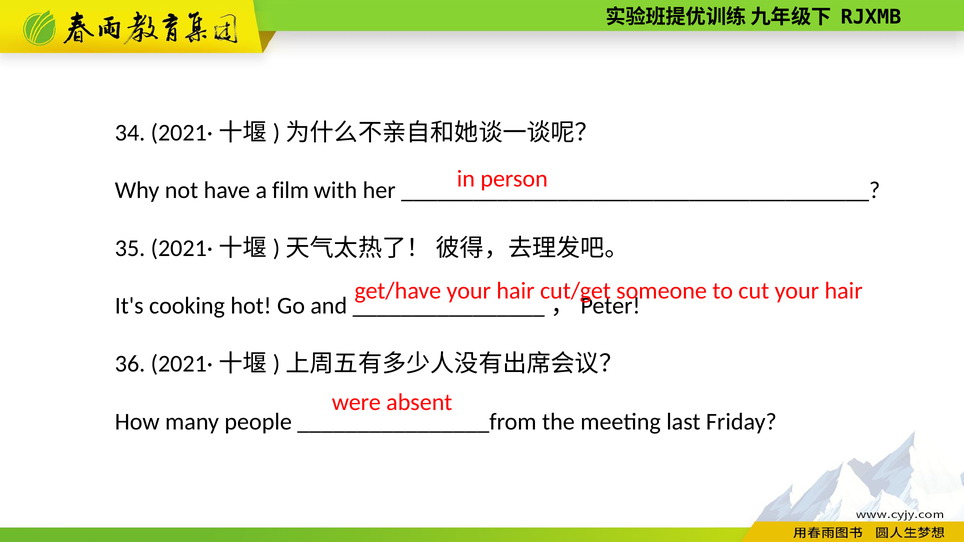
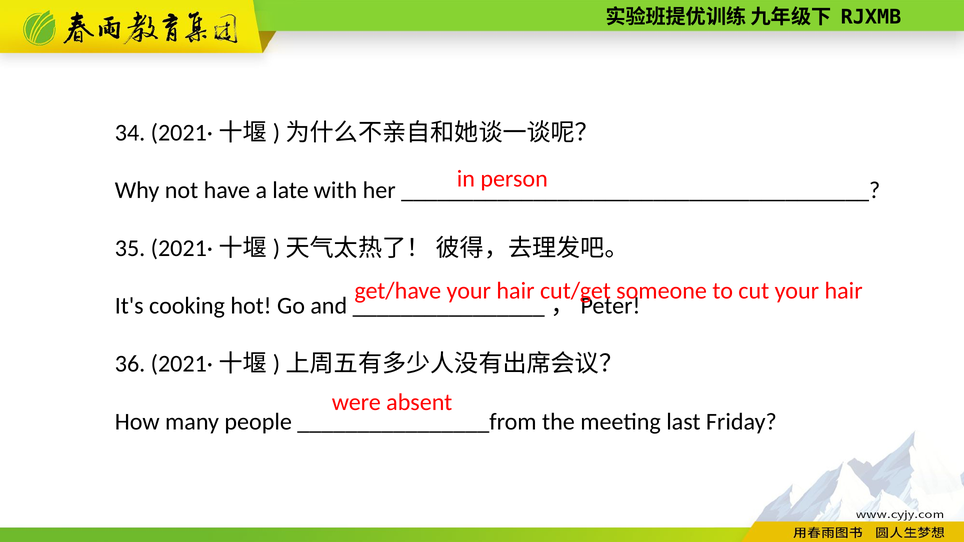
film: film -> late
